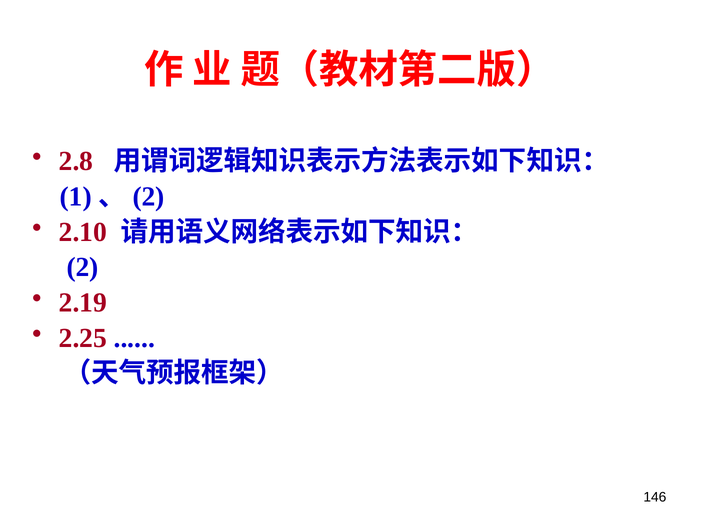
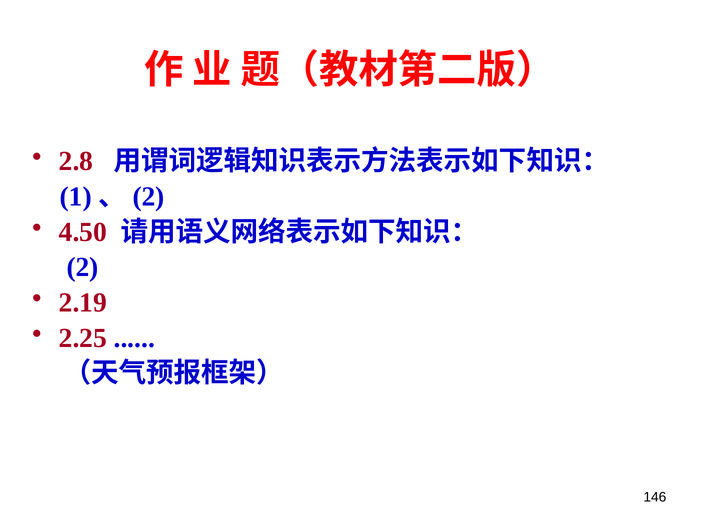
2.10: 2.10 -> 4.50
